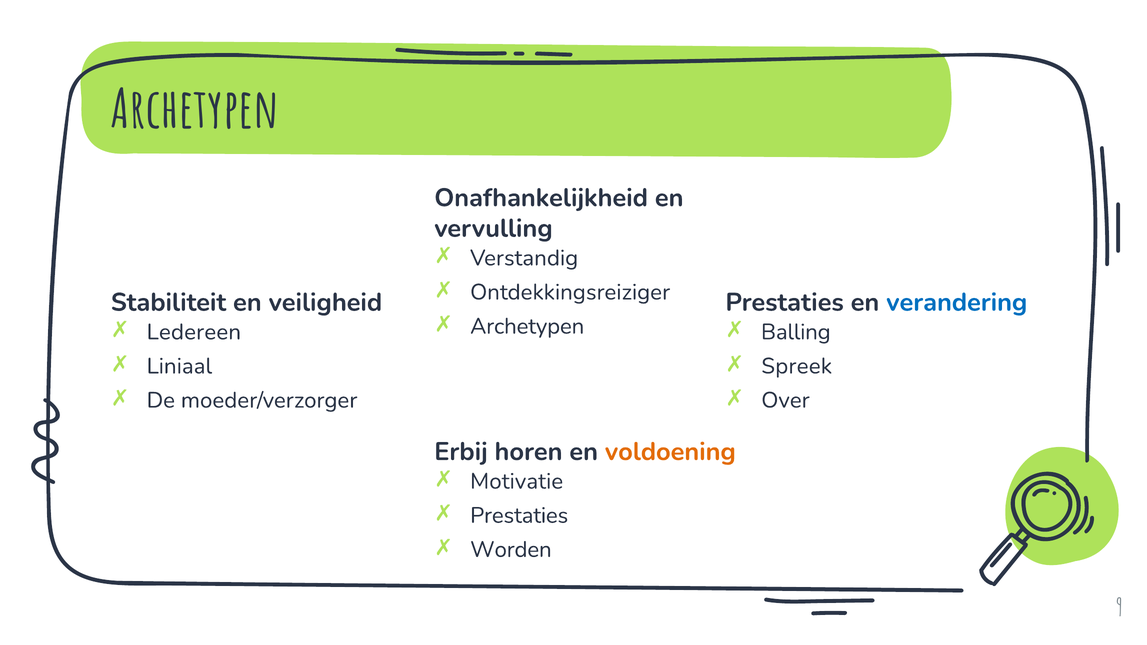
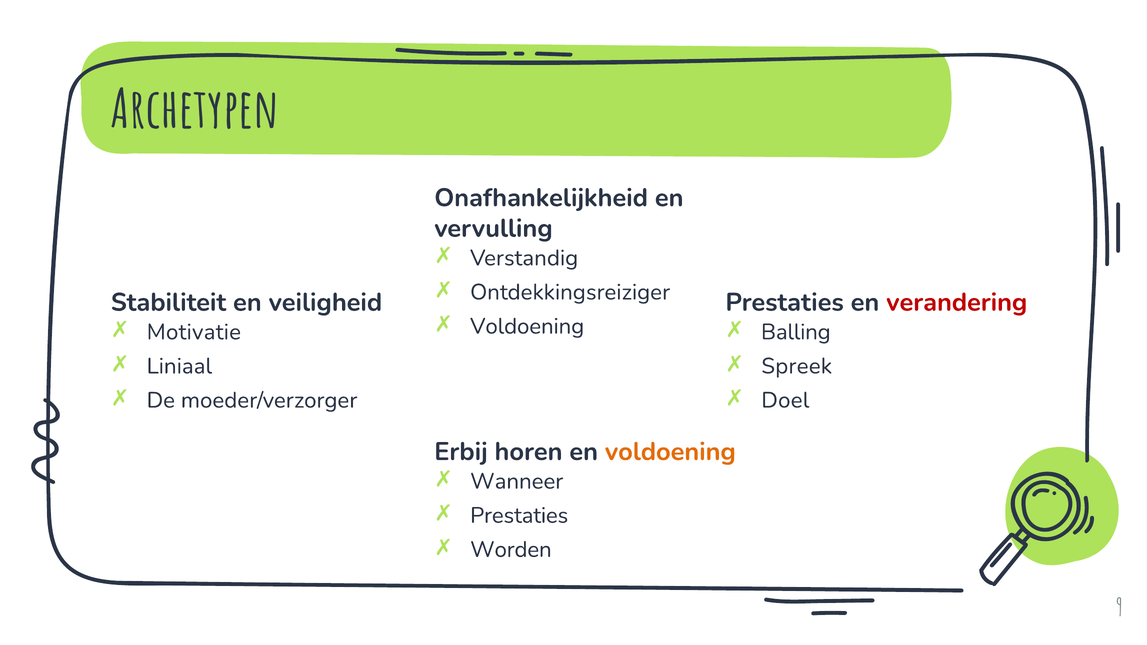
verandering colour: blue -> red
Archetypen at (527, 326): Archetypen -> Voldoening
Ledereen: Ledereen -> Motivatie
Over: Over -> Doel
Motivatie: Motivatie -> Wanneer
